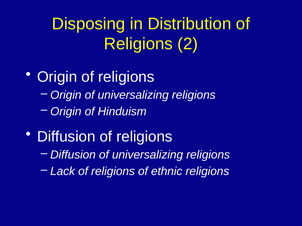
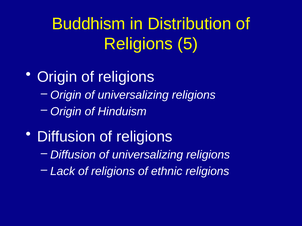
Disposing: Disposing -> Buddhism
2: 2 -> 5
